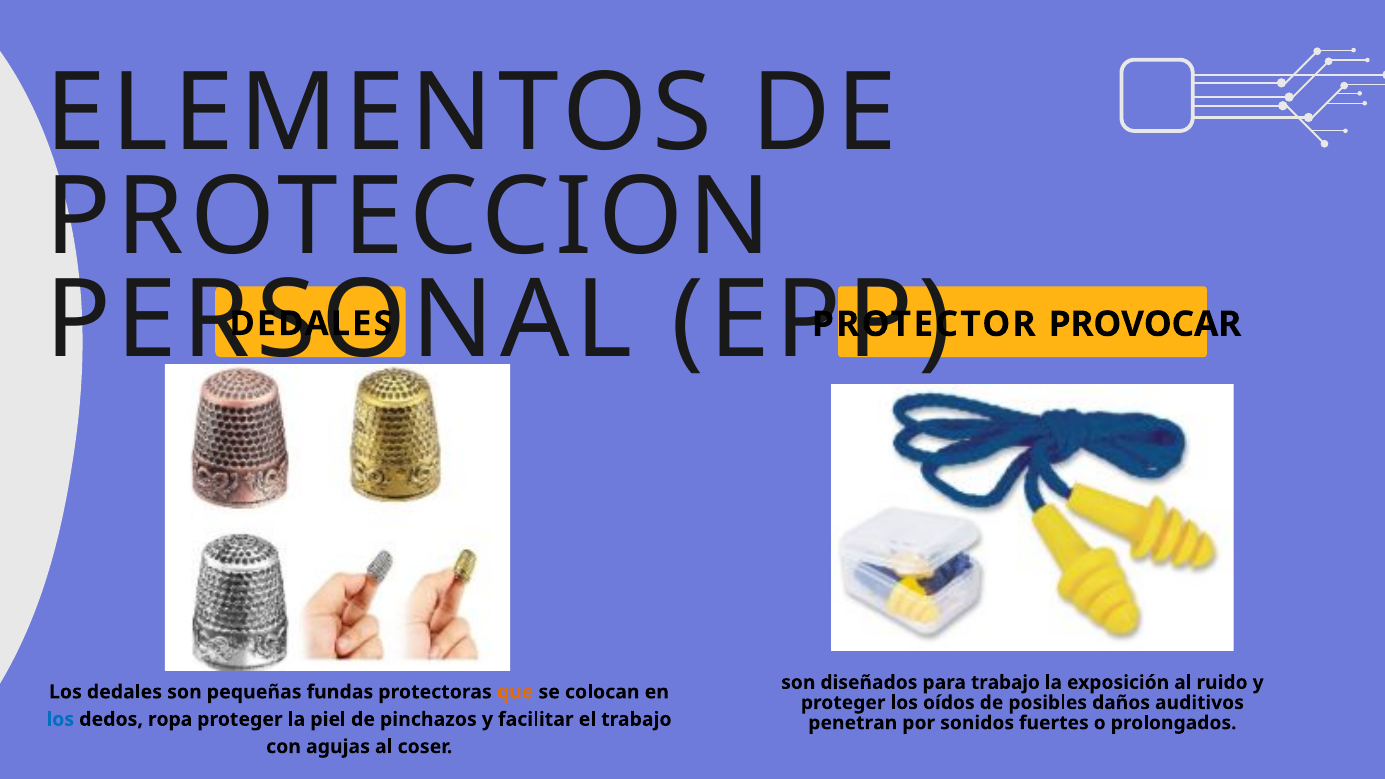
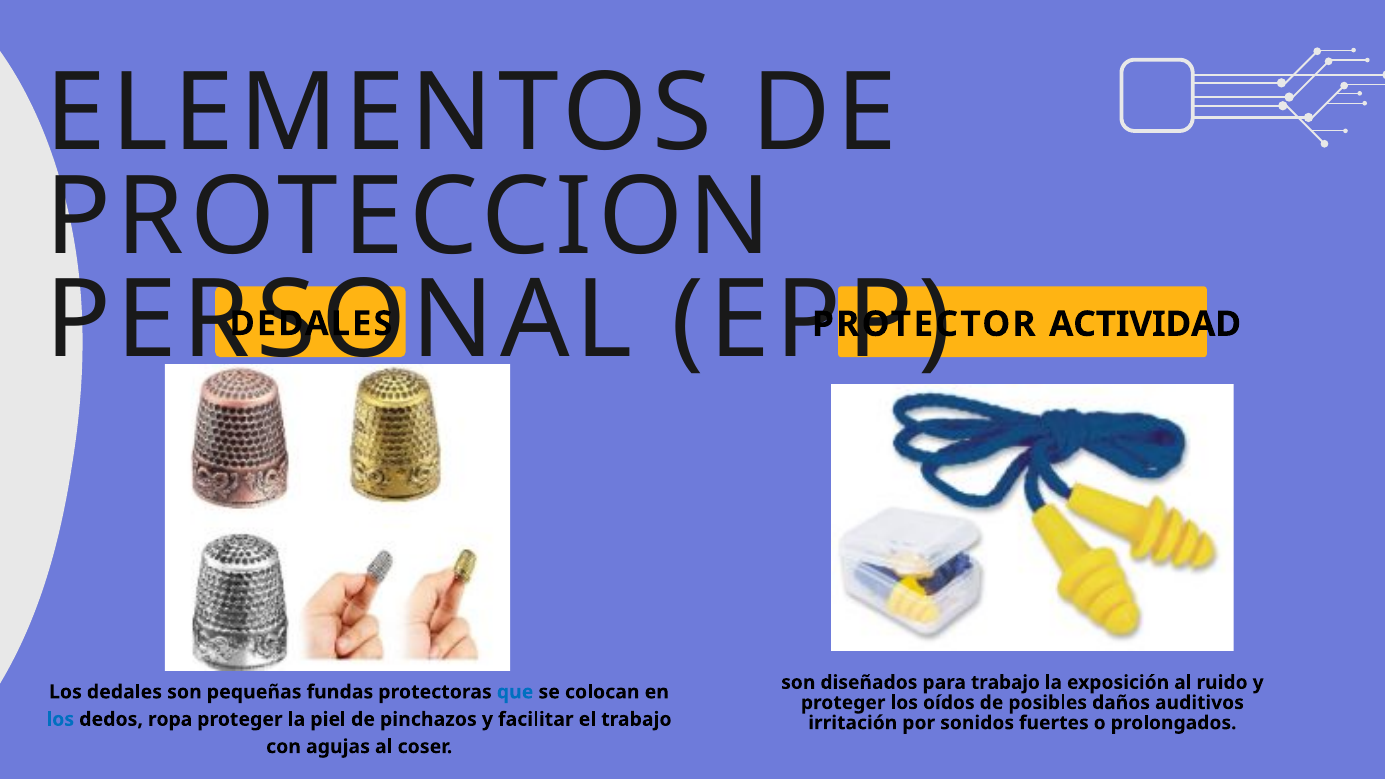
PROVOCAR: PROVOCAR -> ACTIVIDAD
que colour: orange -> blue
penetran: penetran -> irritación
